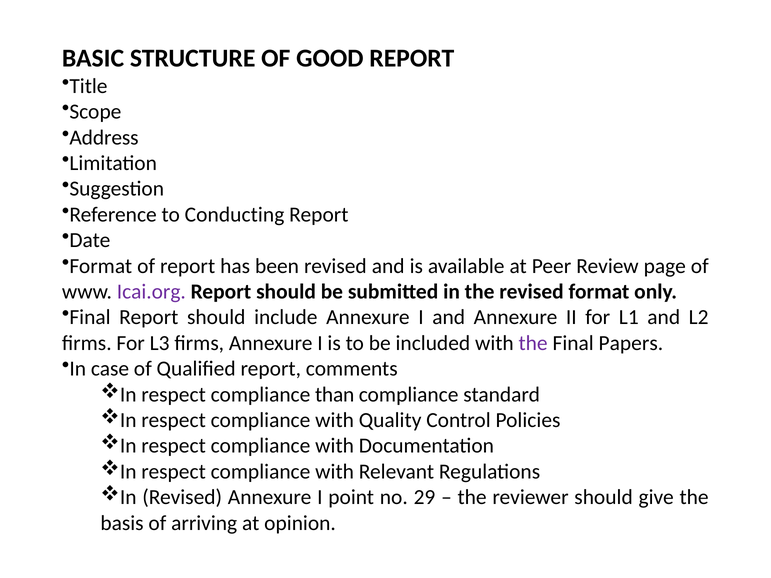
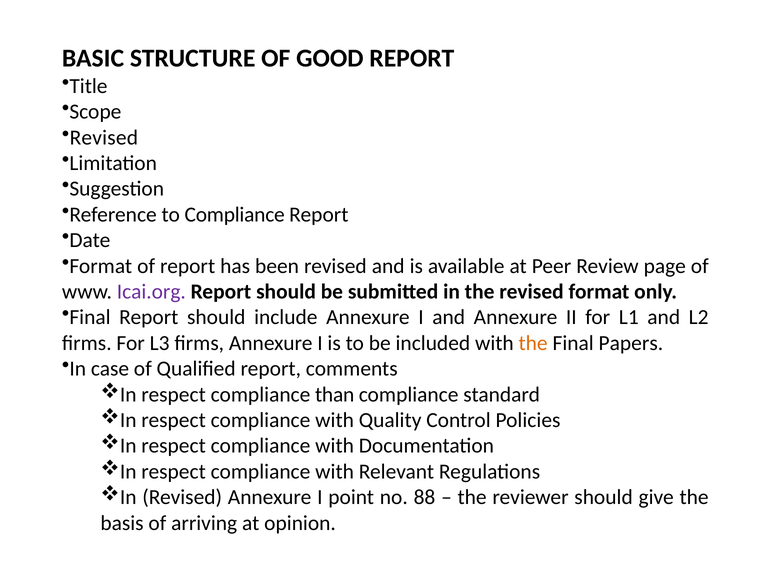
Address at (104, 138): Address -> Revised
to Conducting: Conducting -> Compliance
the at (533, 343) colour: purple -> orange
29: 29 -> 88
